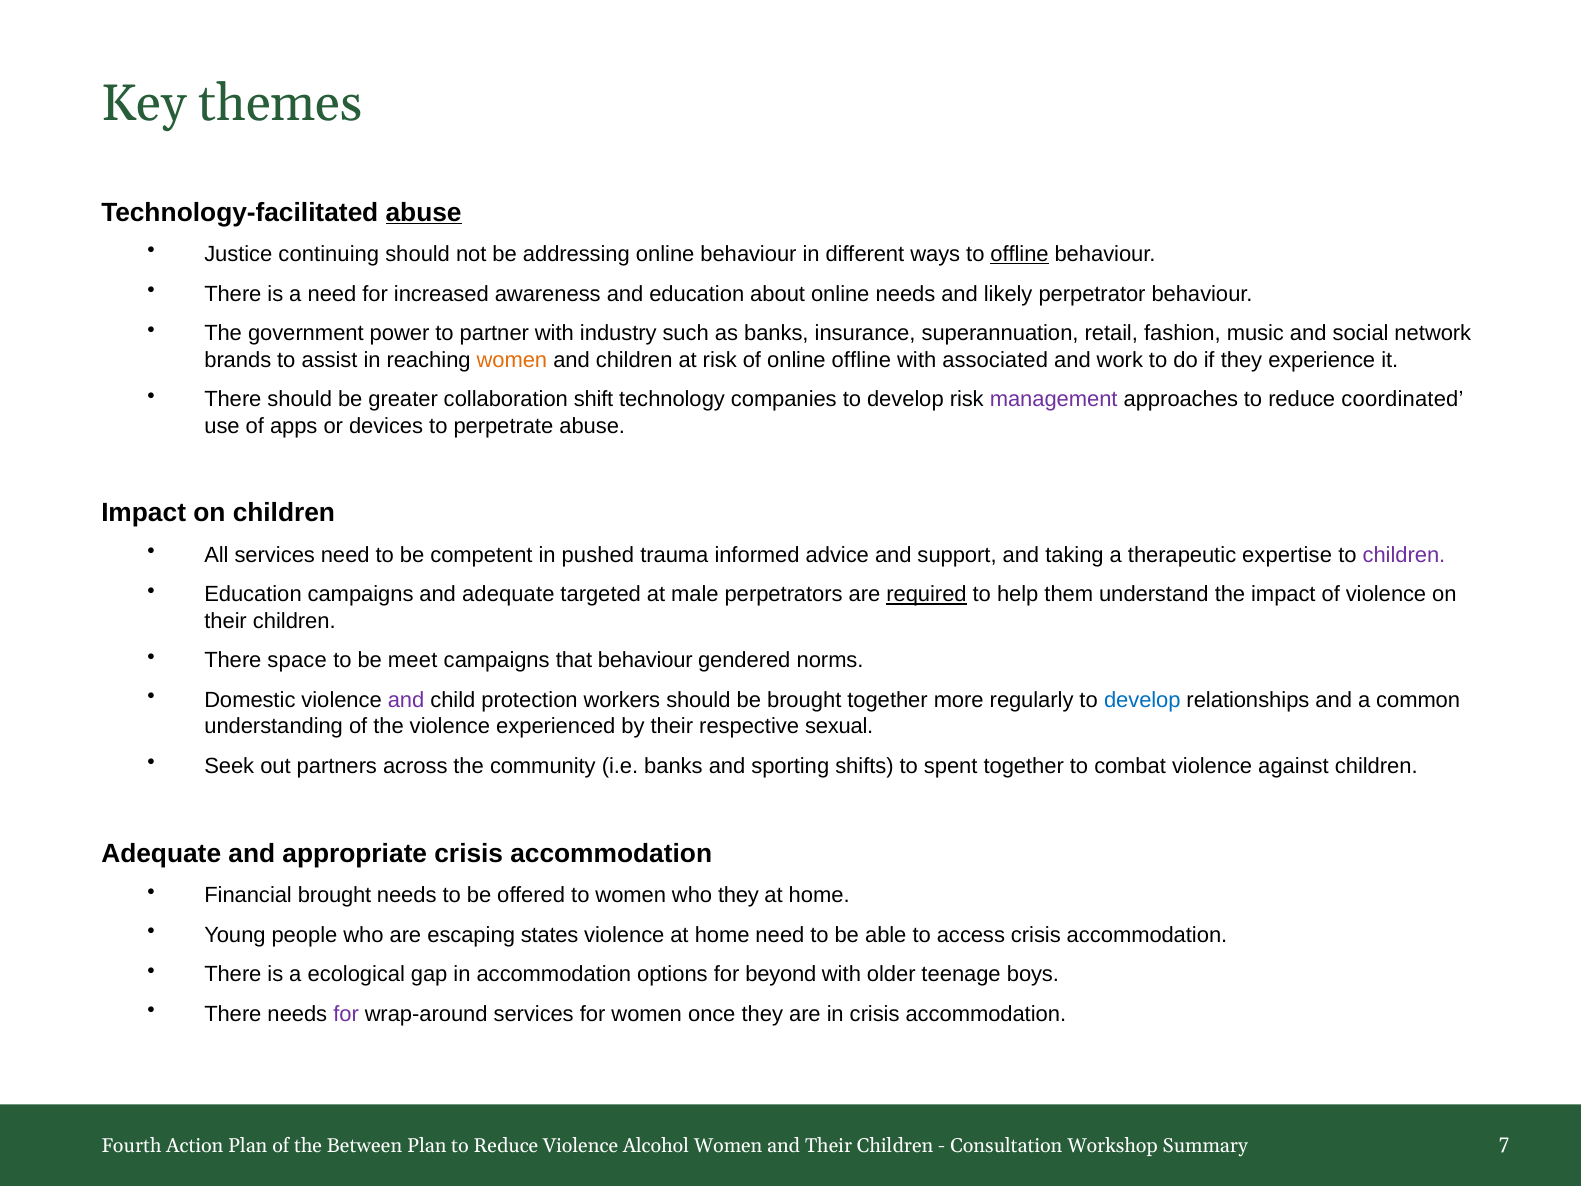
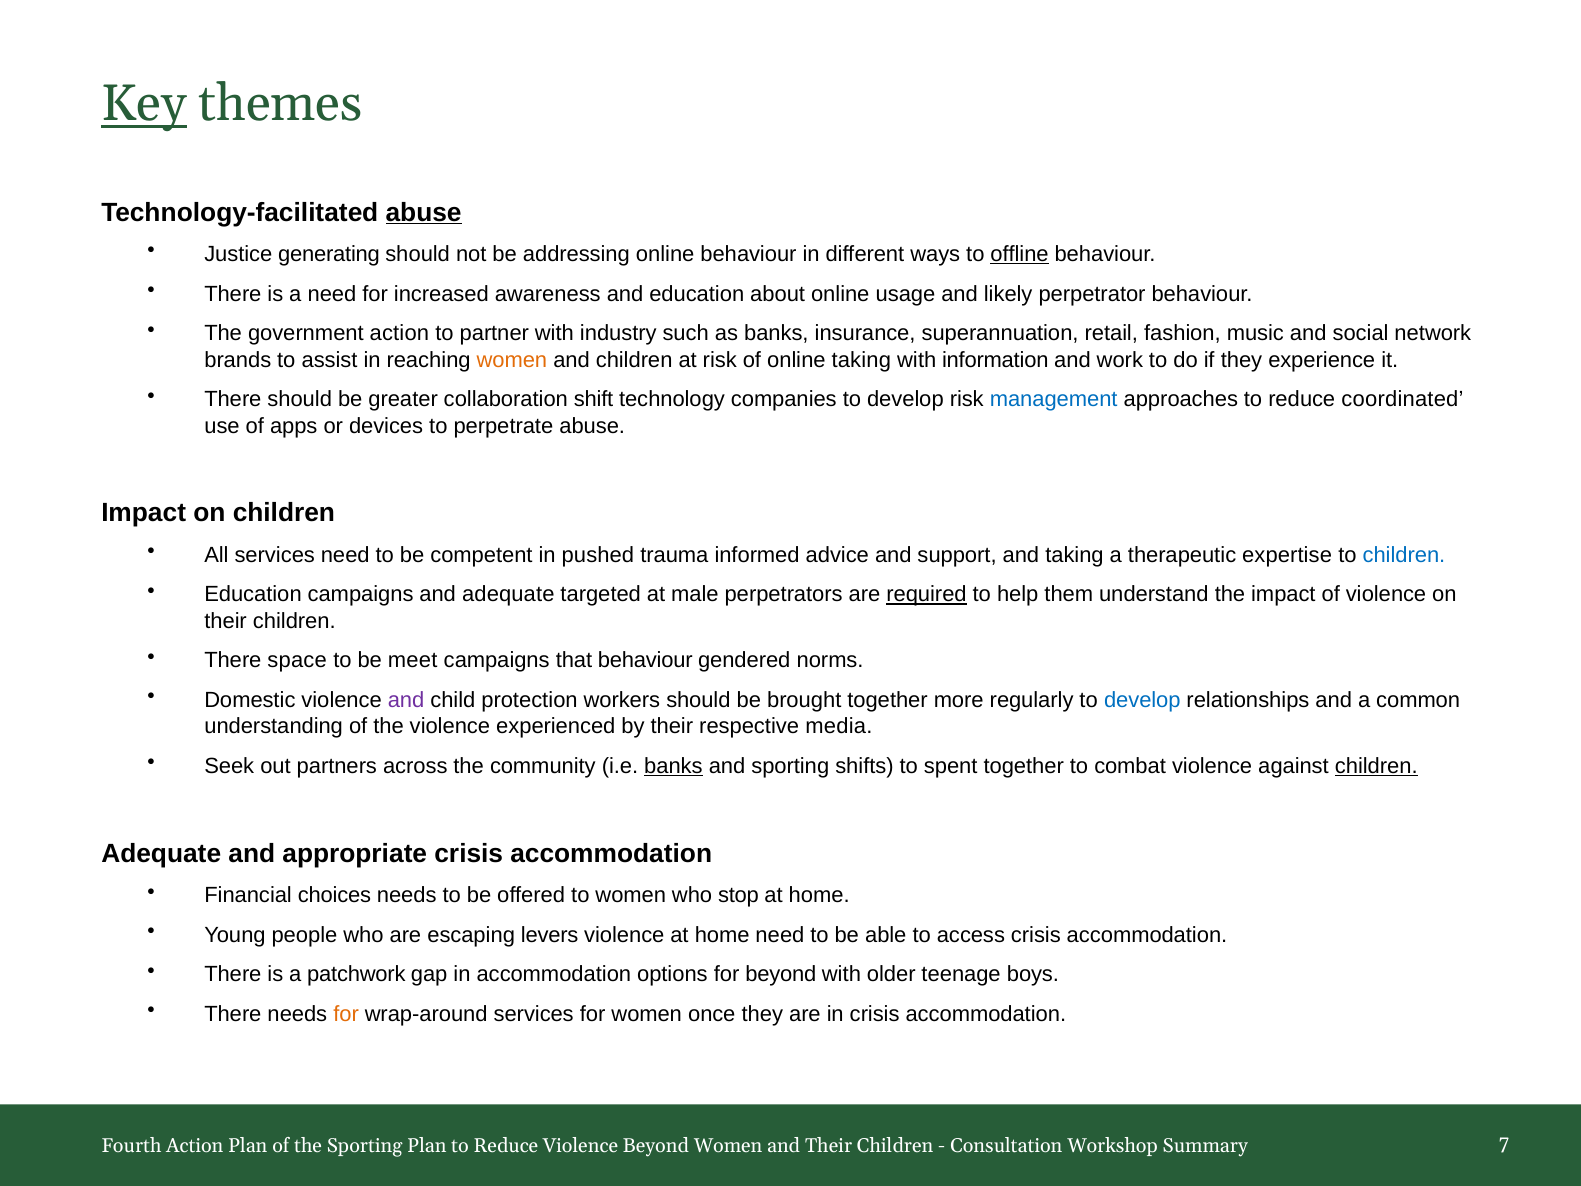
Key underline: none -> present
continuing: continuing -> generating
online needs: needs -> usage
government power: power -> action
online offline: offline -> taking
associated: associated -> information
management colour: purple -> blue
children at (1404, 555) colour: purple -> blue
sexual: sexual -> media
banks at (673, 766) underline: none -> present
children at (1376, 766) underline: none -> present
Financial brought: brought -> choices
who they: they -> stop
states: states -> levers
ecological: ecological -> patchwork
for at (346, 1014) colour: purple -> orange
the Between: Between -> Sporting
Violence Alcohol: Alcohol -> Beyond
